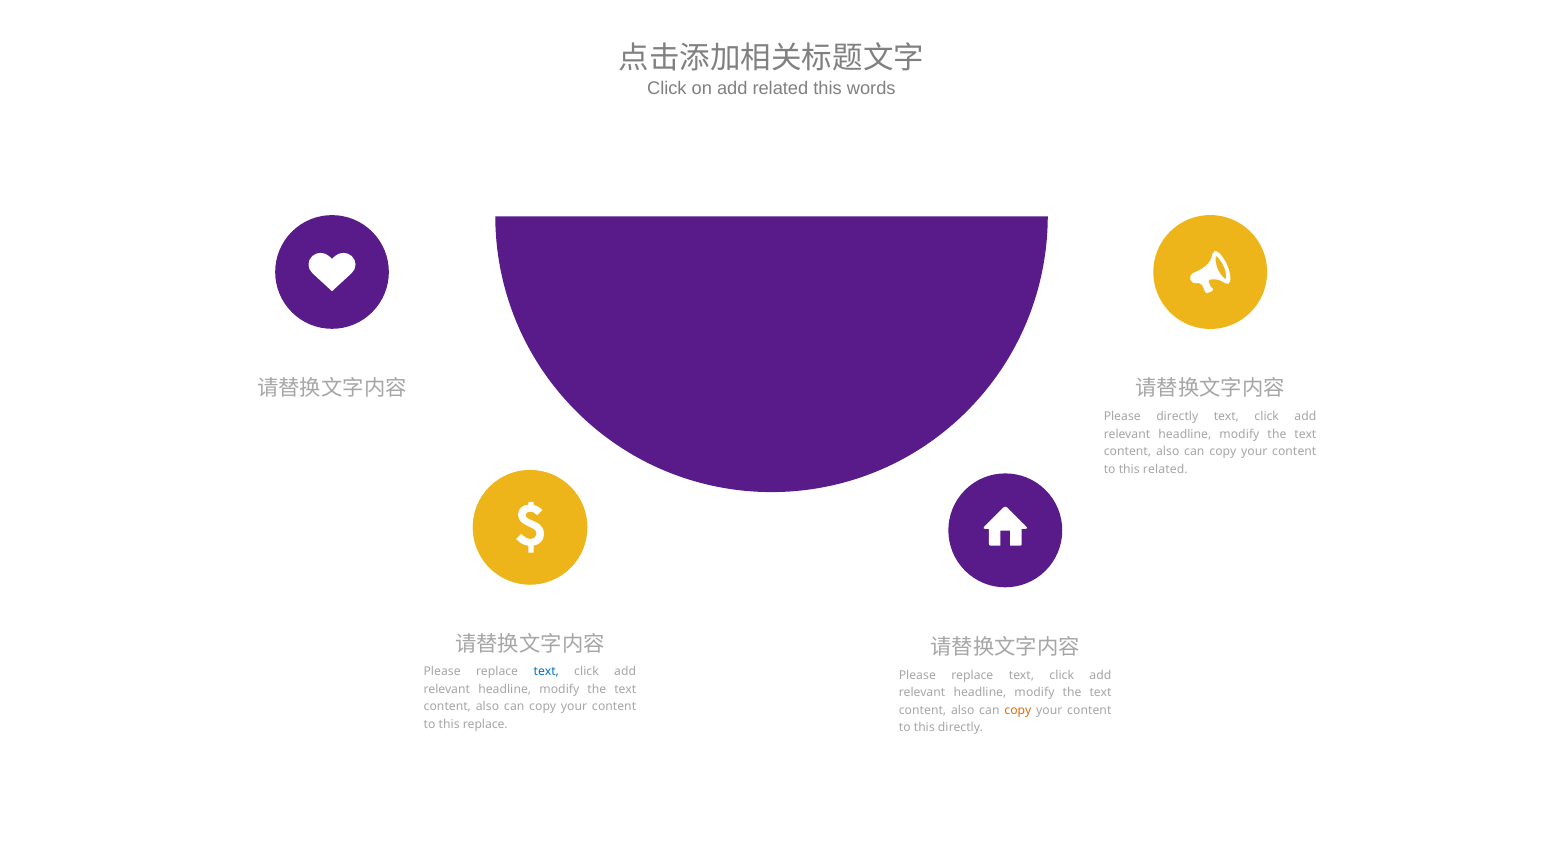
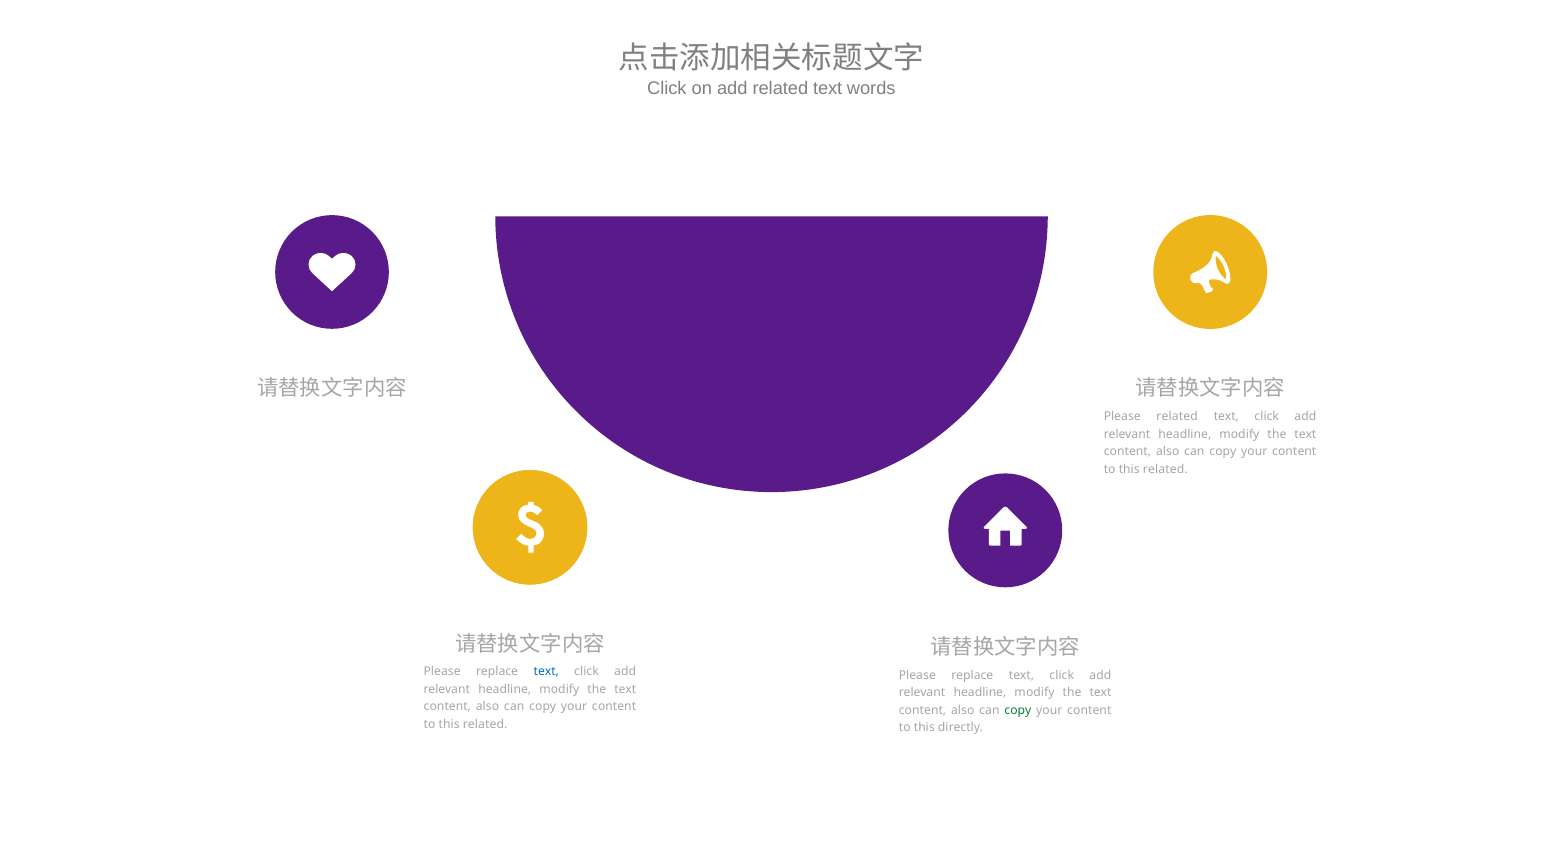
add related this: this -> text
Please directly: directly -> related
copy at (1018, 710) colour: orange -> green
replace at (485, 724): replace -> related
